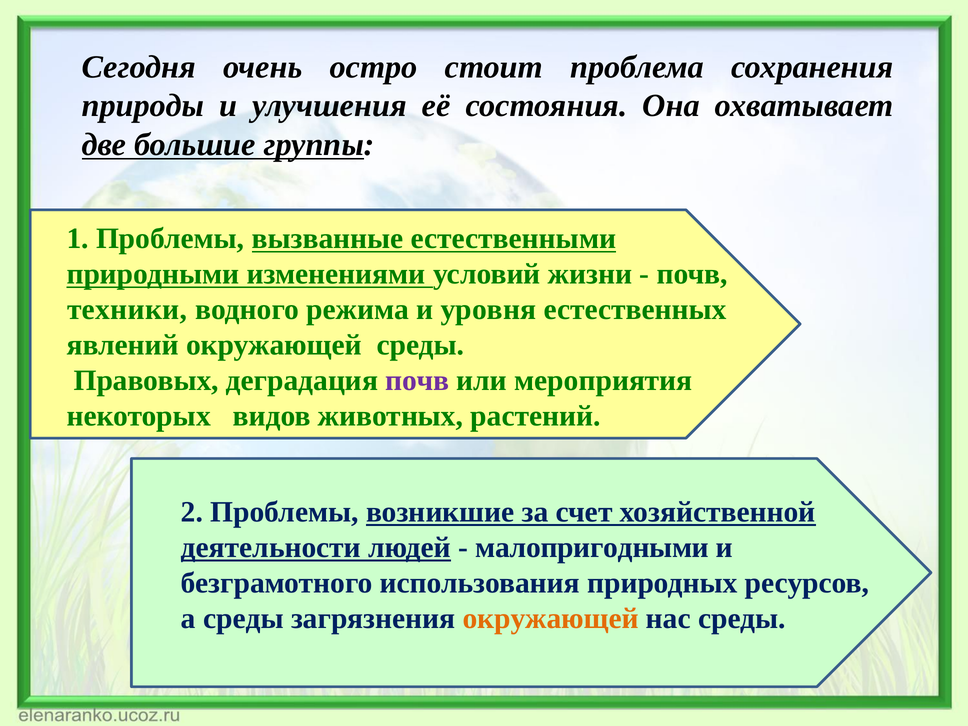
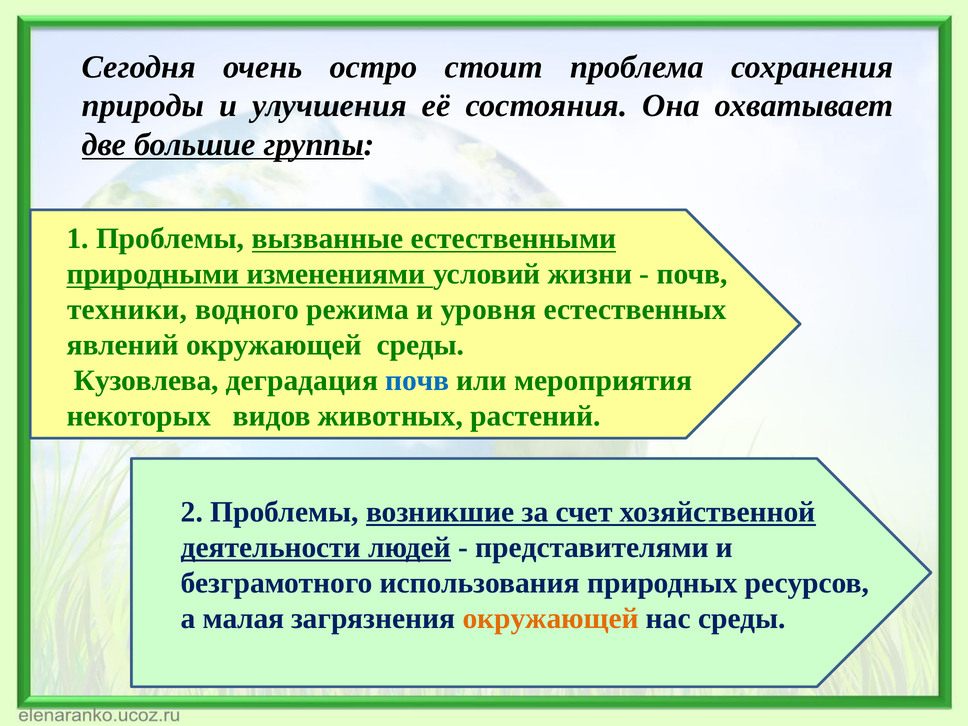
Правовых: Правовых -> Кузовлева
почв at (417, 380) colour: purple -> blue
малопригодными: малопригодными -> представителями
а среды: среды -> малая
